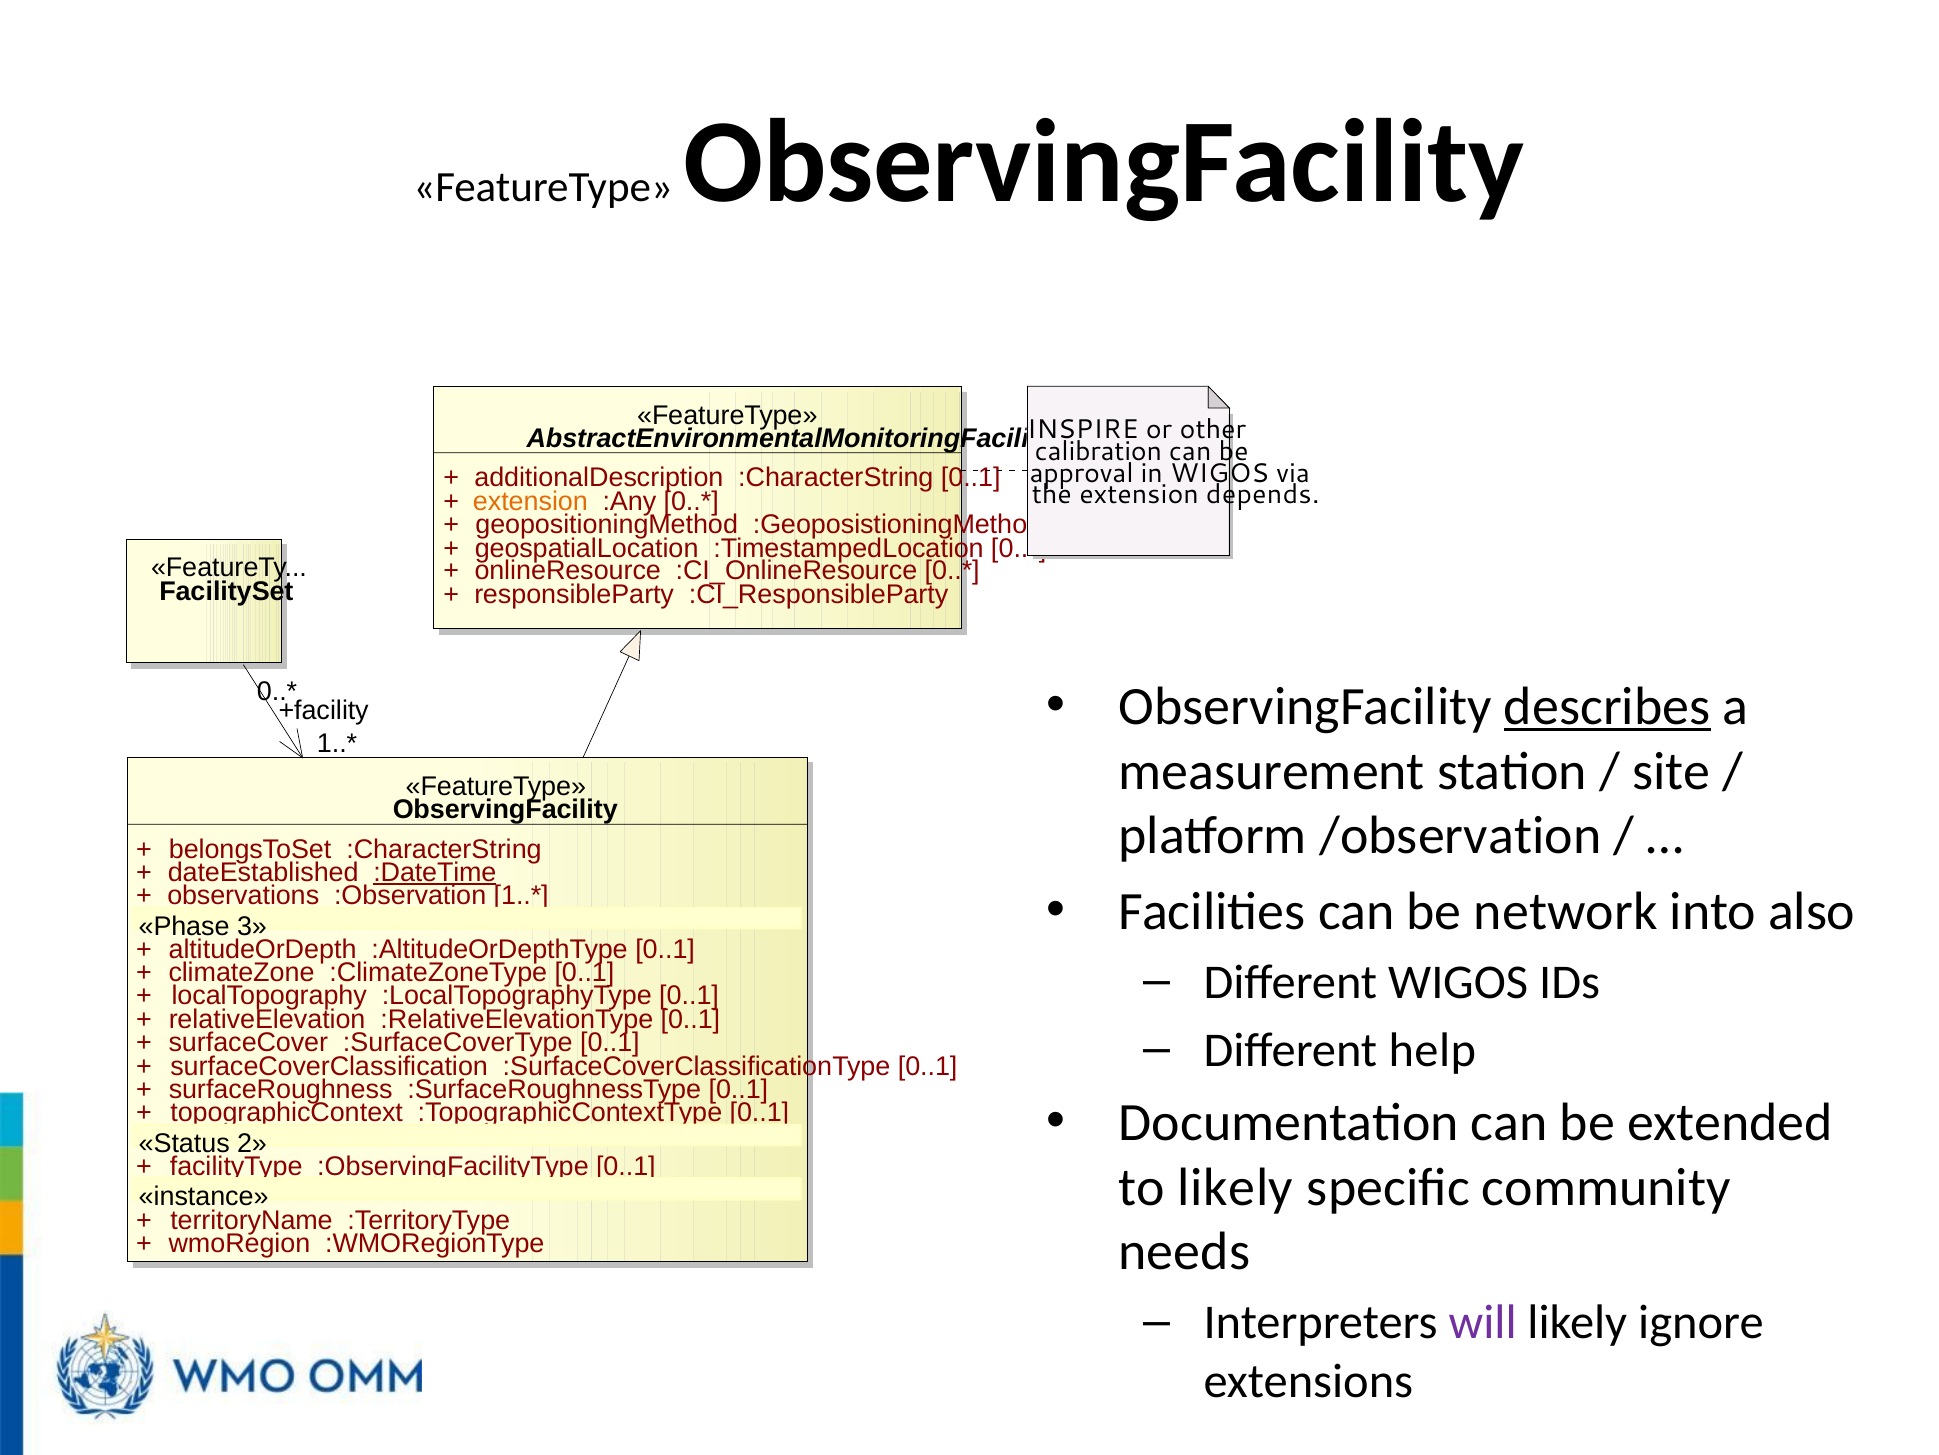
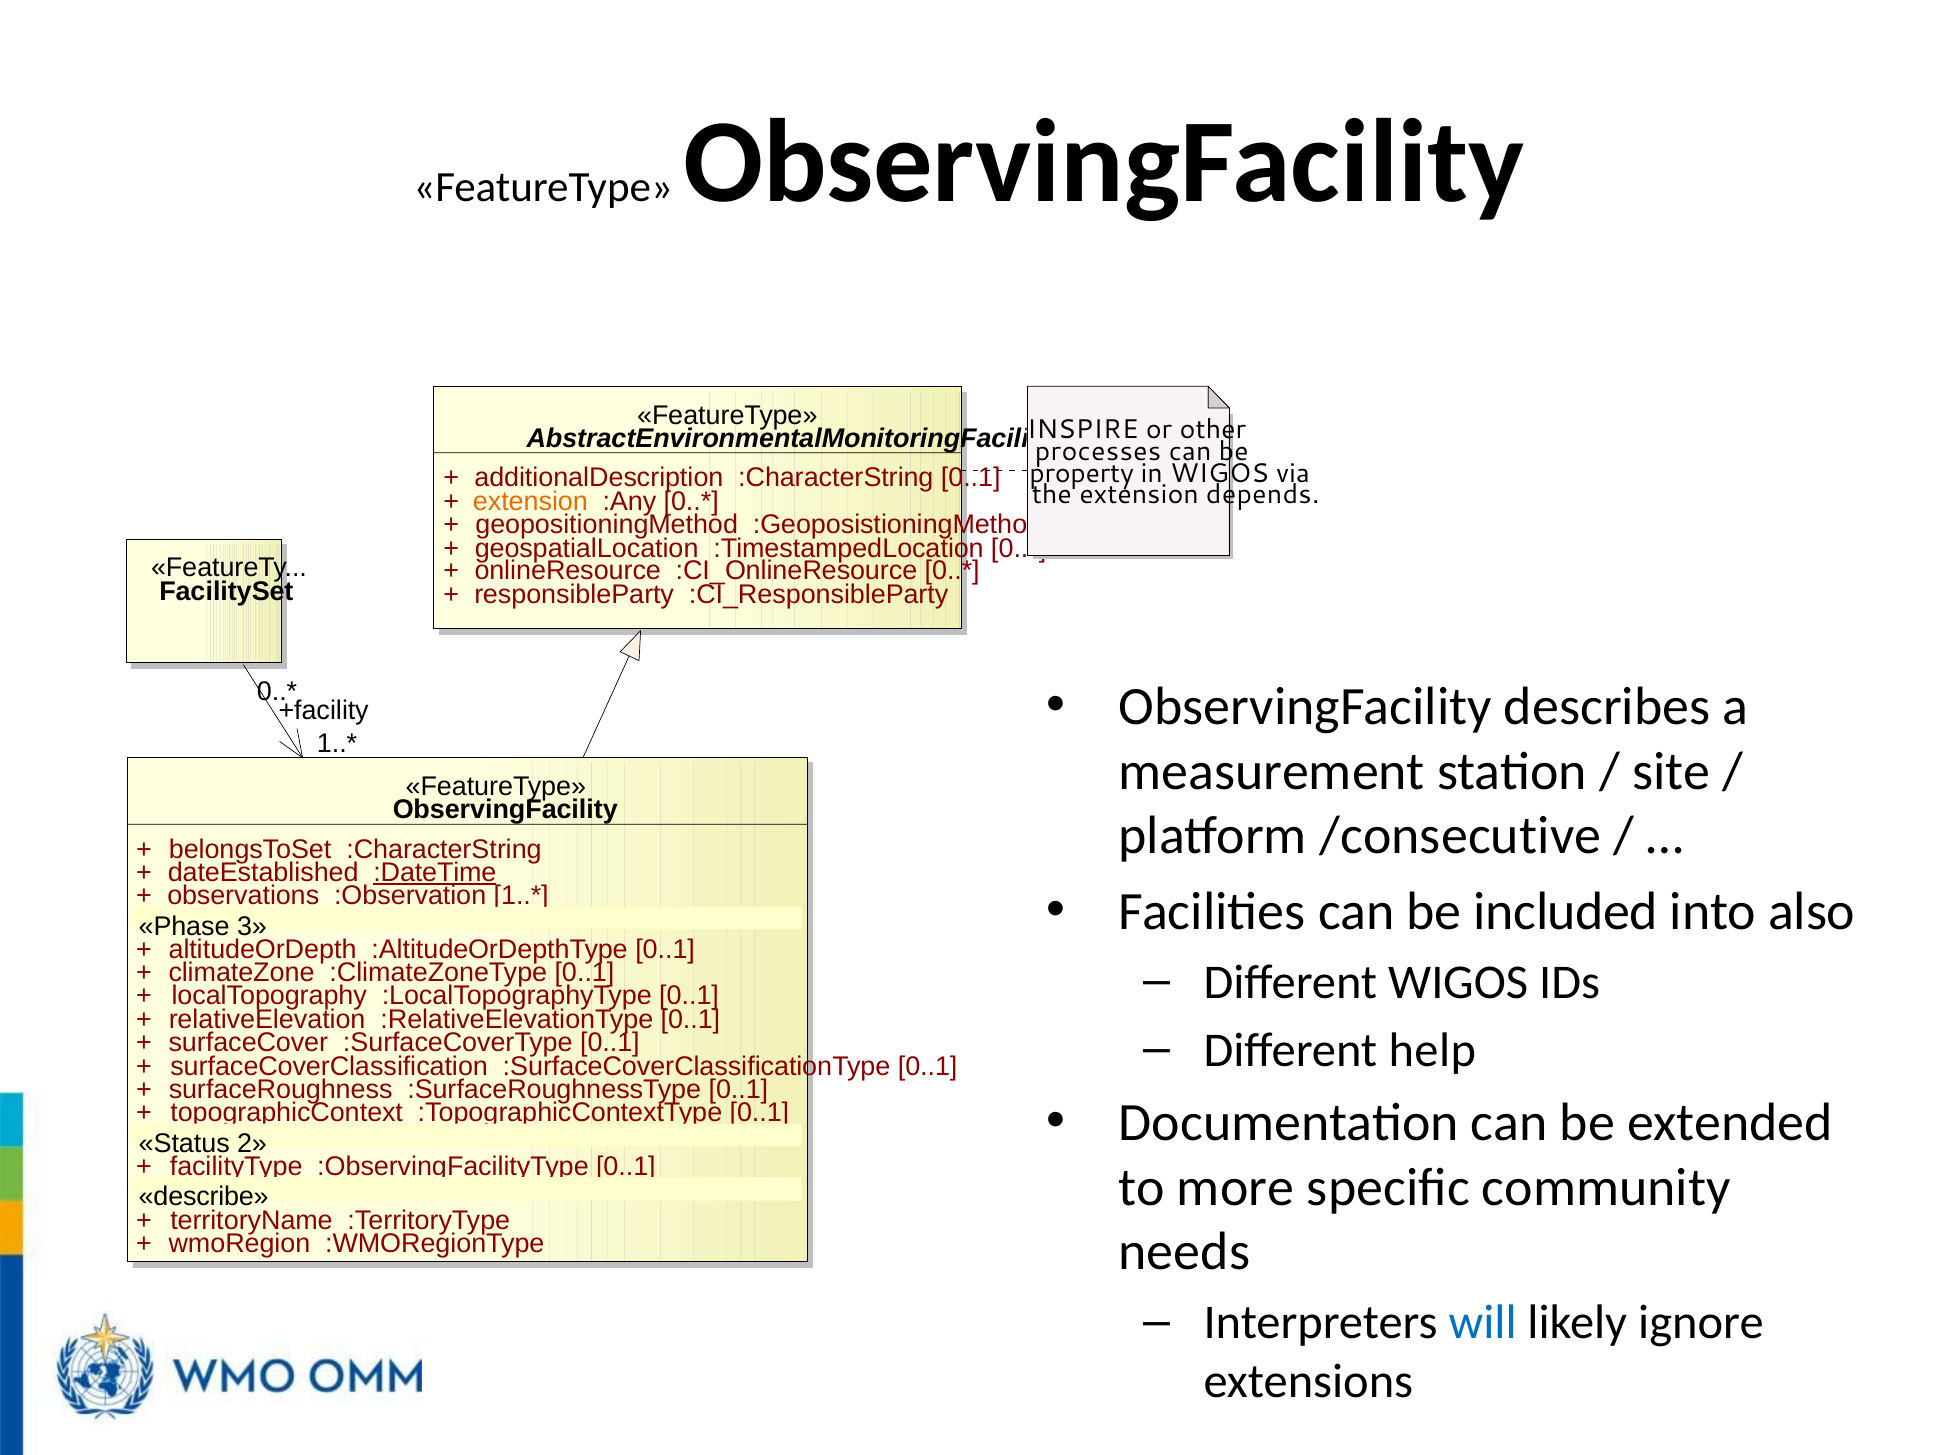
calibration: calibration -> processes
approval: approval -> property
describes underline: present -> none
/observation: /observation -> /consecutive
network: network -> included
to likely: likely -> more
instance: instance -> describe
will colour: purple -> blue
